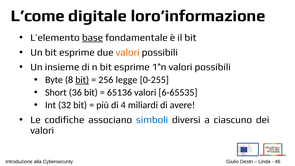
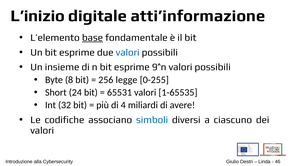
L’come: L’come -> L’inizio
loro’informazione: loro’informazione -> atti’informazione
valori at (128, 52) colour: orange -> blue
1^n: 1^n -> 9^n
bit at (82, 80) underline: present -> none
36: 36 -> 24
65136: 65136 -> 65531
6-65535: 6-65535 -> 1-65535
